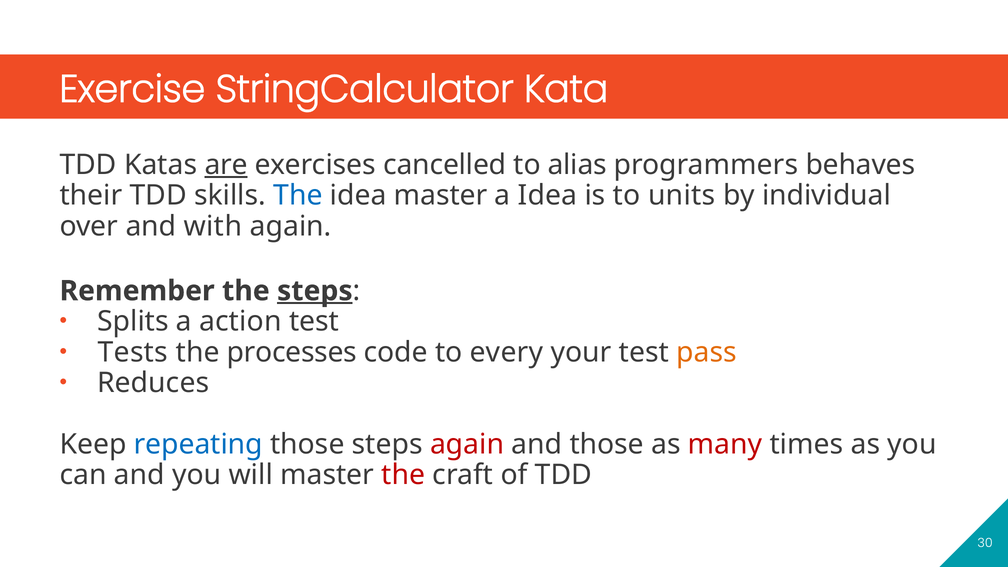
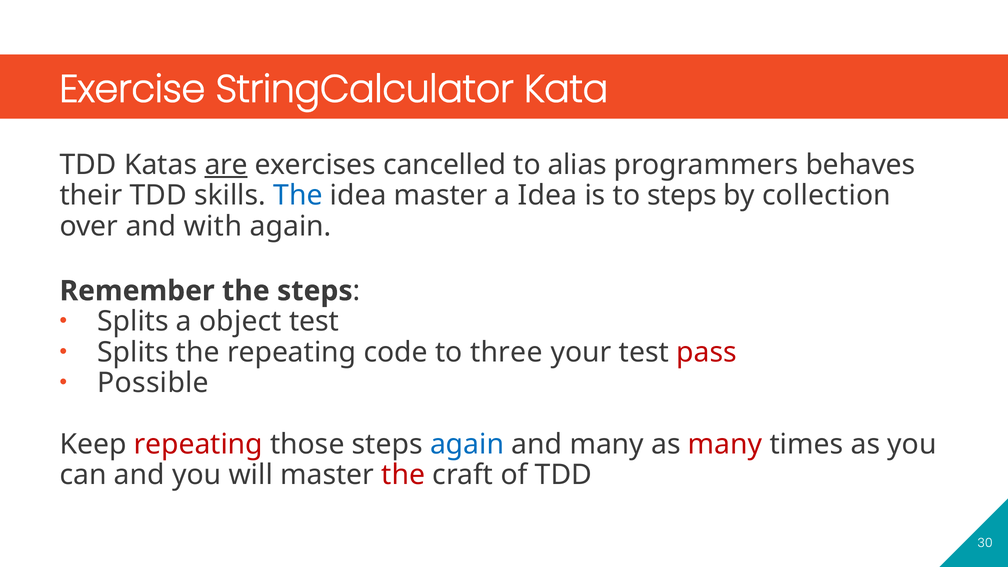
to units: units -> steps
individual: individual -> collection
steps at (315, 291) underline: present -> none
action: action -> object
Tests at (133, 352): Tests -> Splits
the processes: processes -> repeating
every: every -> three
pass colour: orange -> red
Reduces: Reduces -> Possible
repeating at (198, 444) colour: blue -> red
again at (467, 444) colour: red -> blue
and those: those -> many
